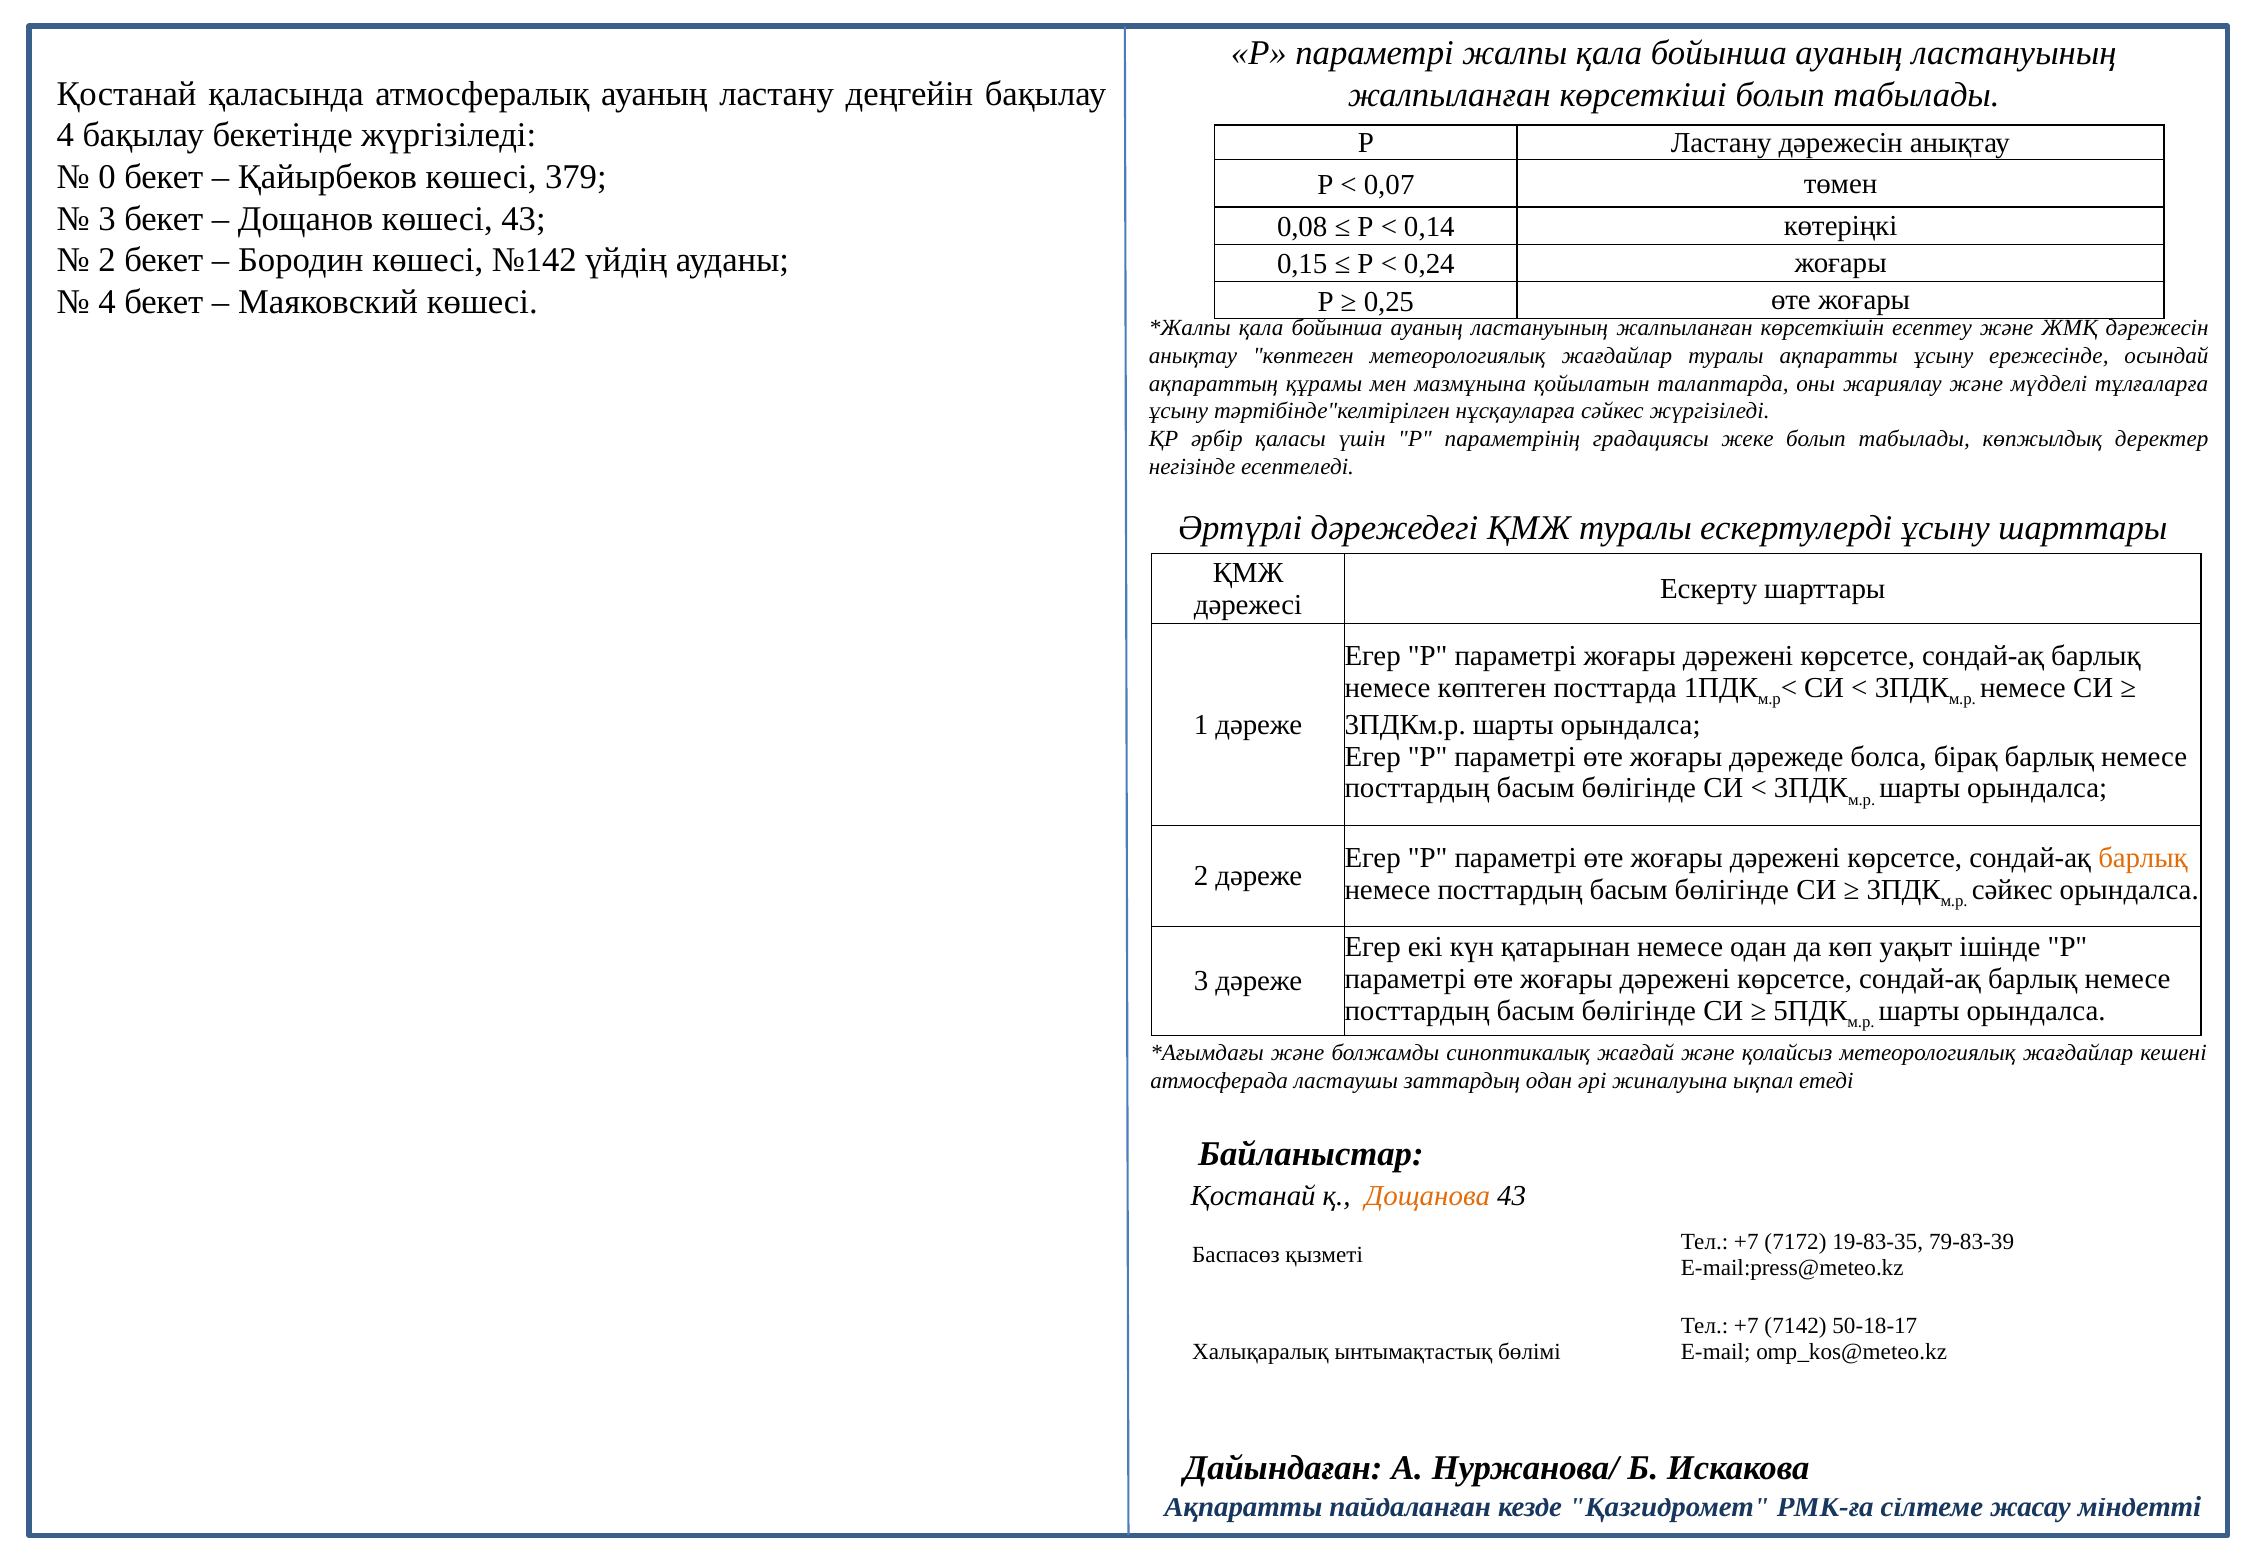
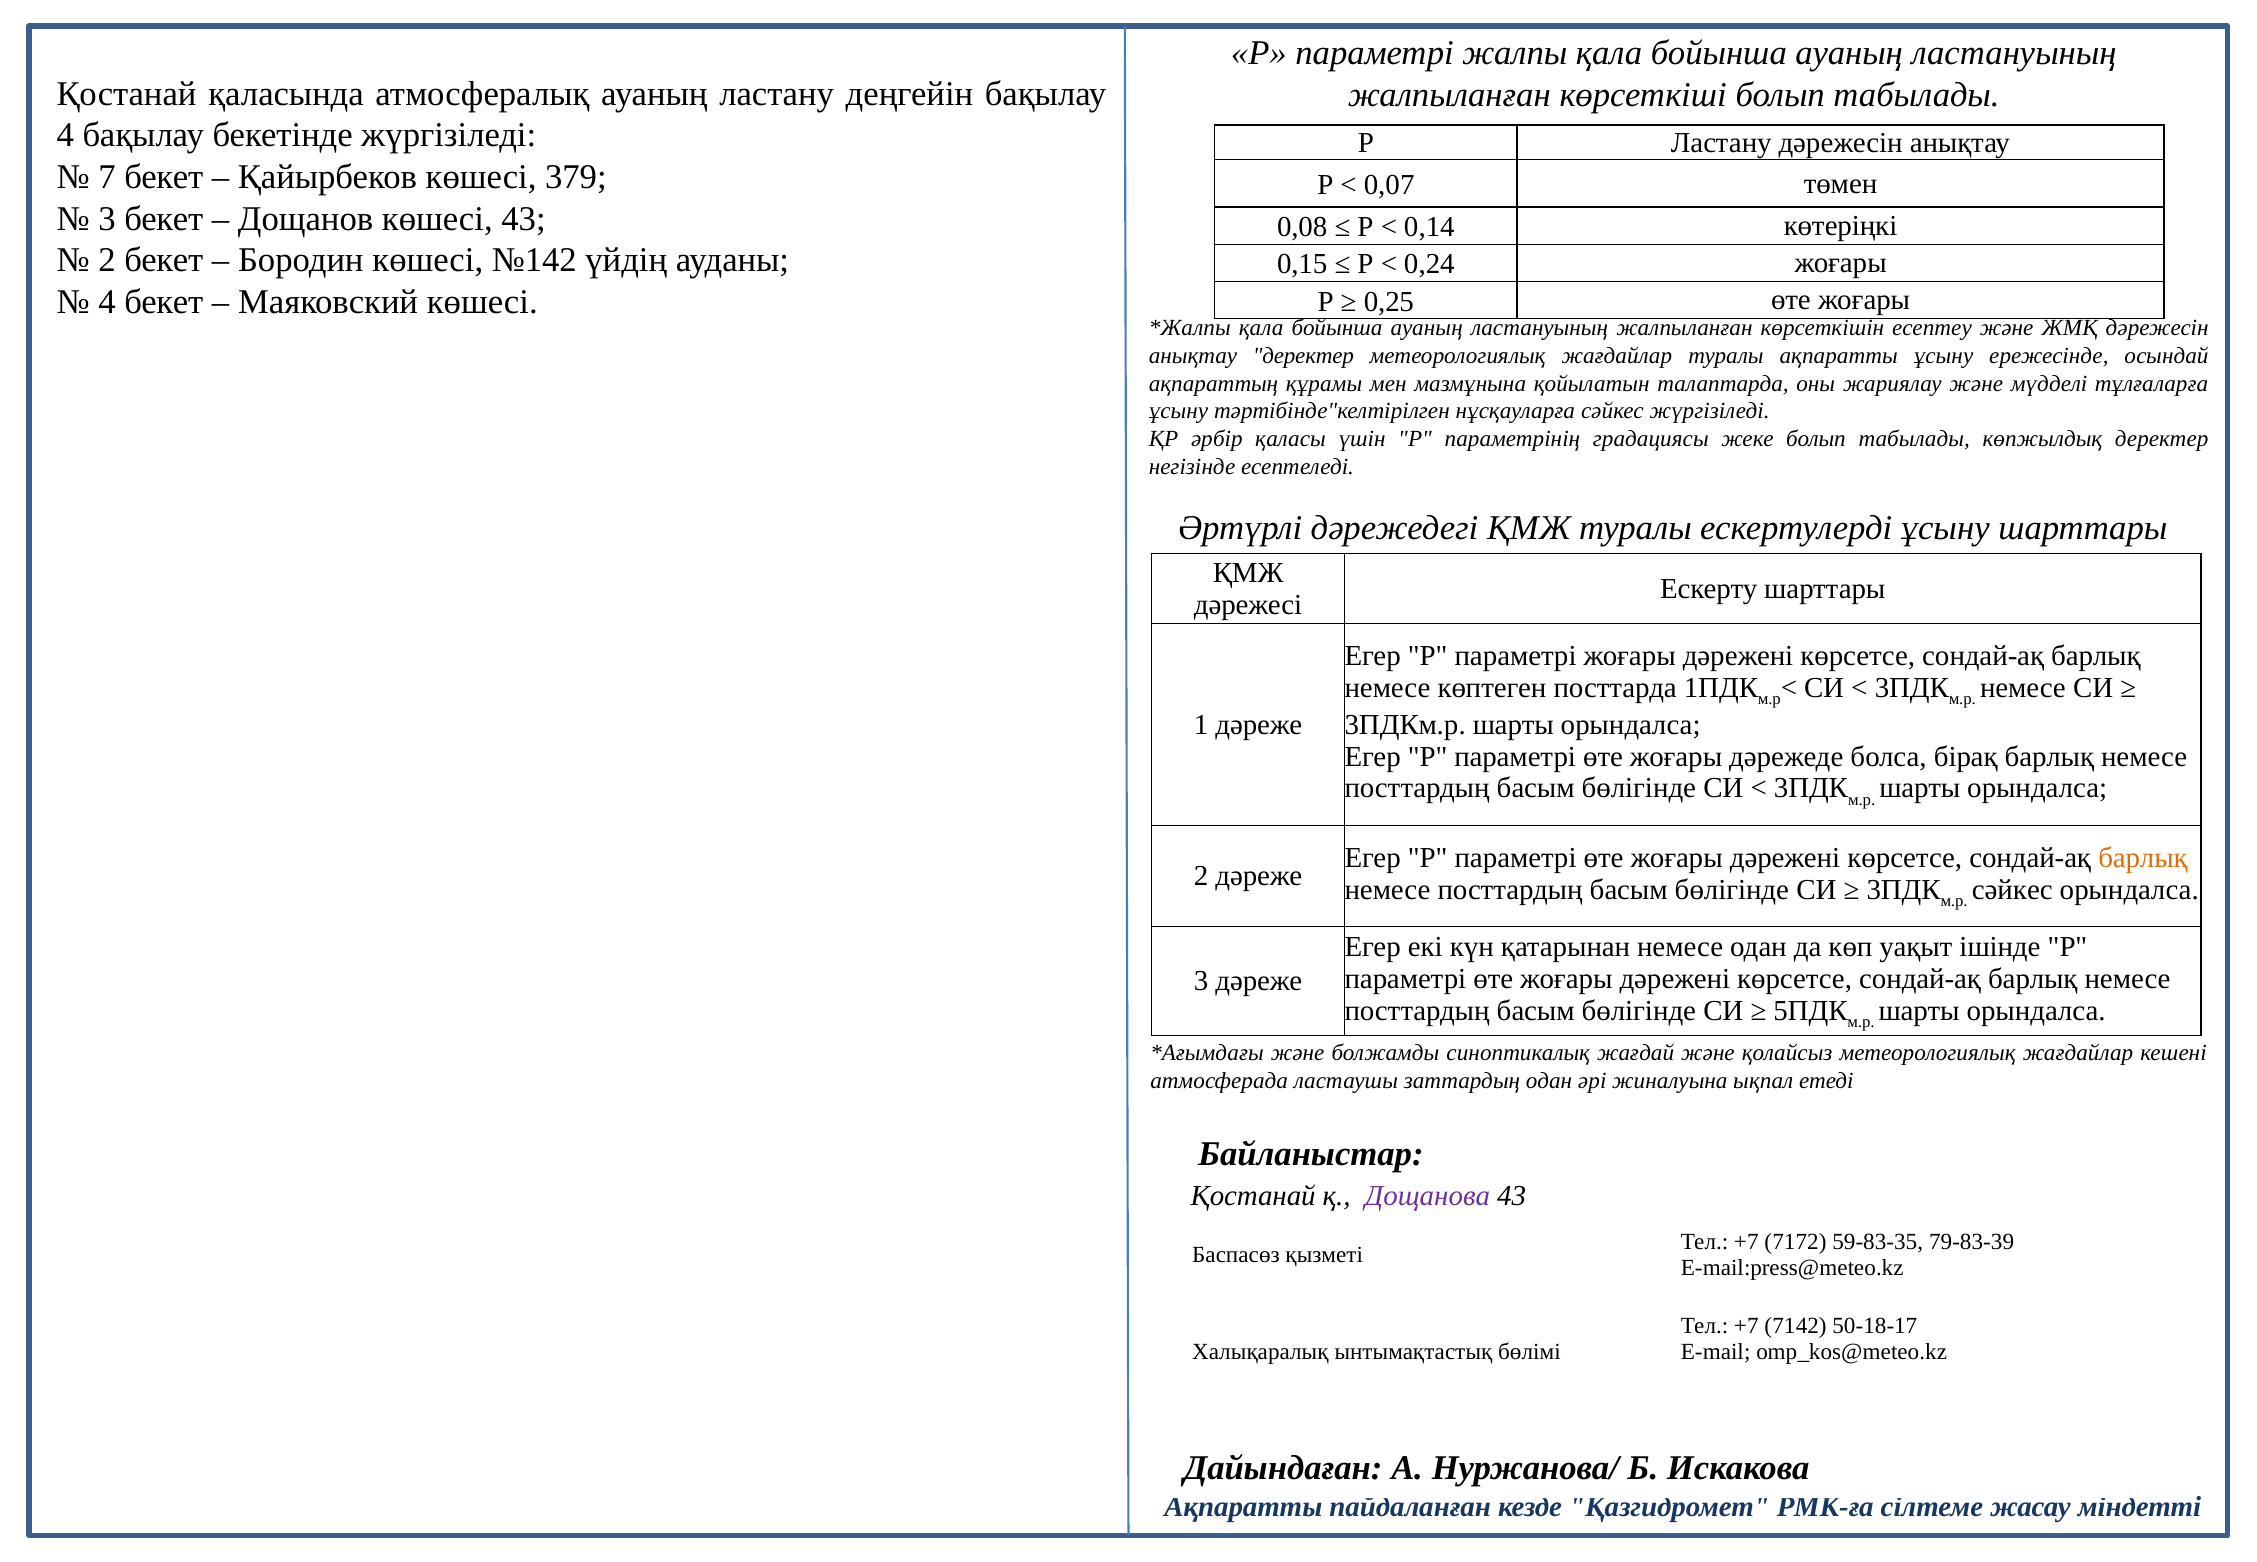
0: 0 -> 7
анықтау көптеген: көптеген -> деректер
Дощанова colour: orange -> purple
19-83-35: 19-83-35 -> 59-83-35
